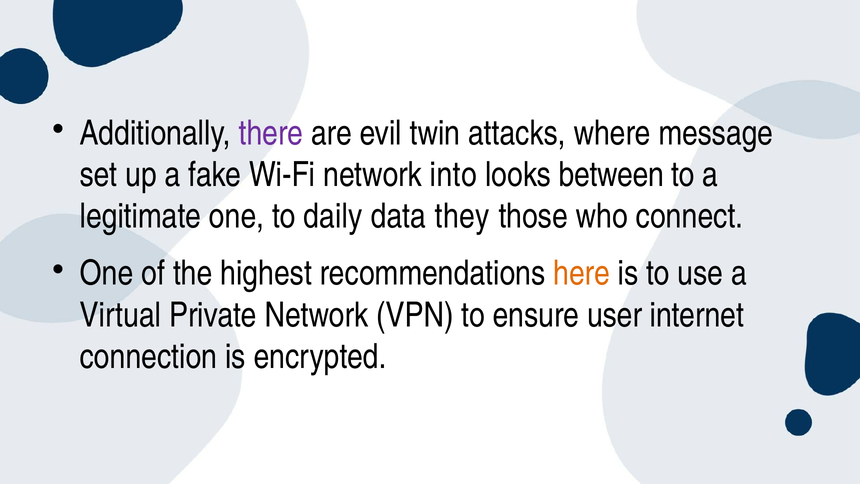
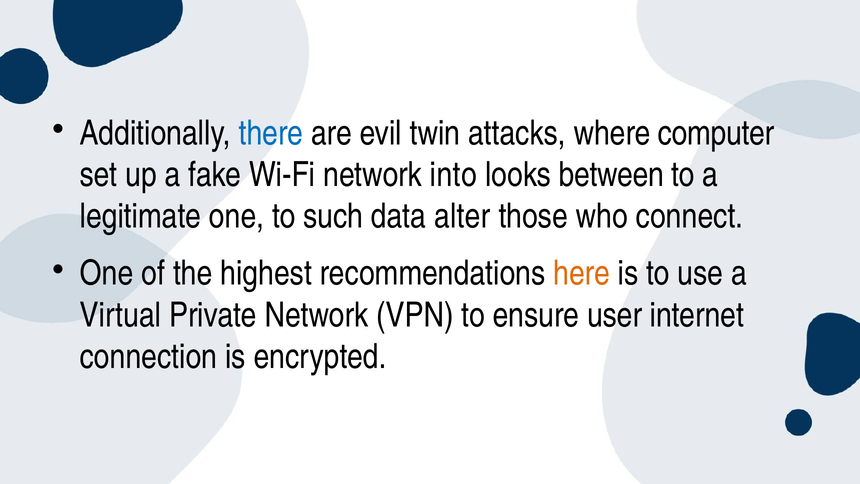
there colour: purple -> blue
message: message -> computer
daily: daily -> such
they: they -> alter
